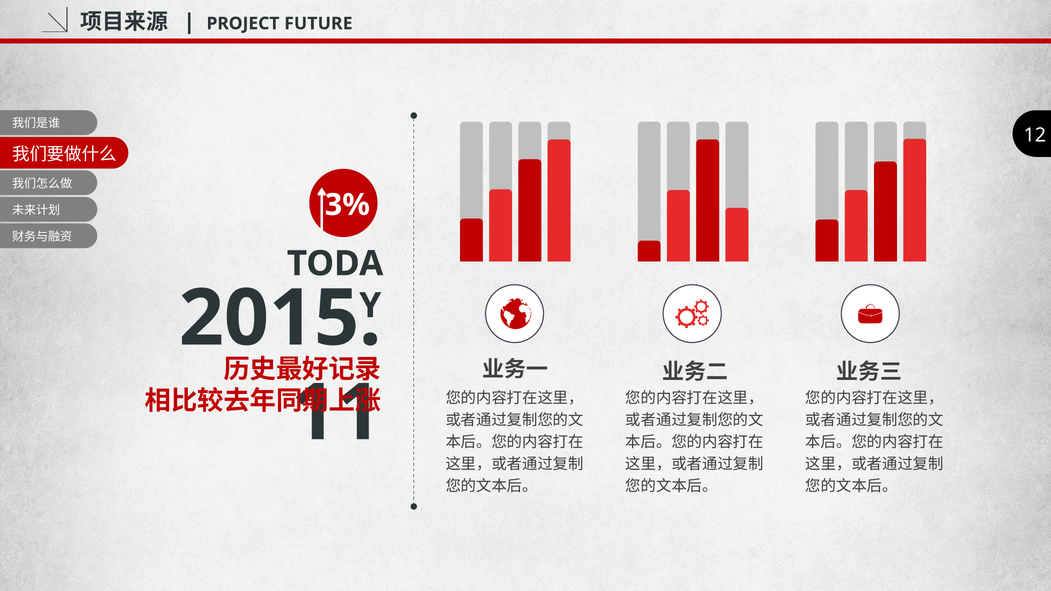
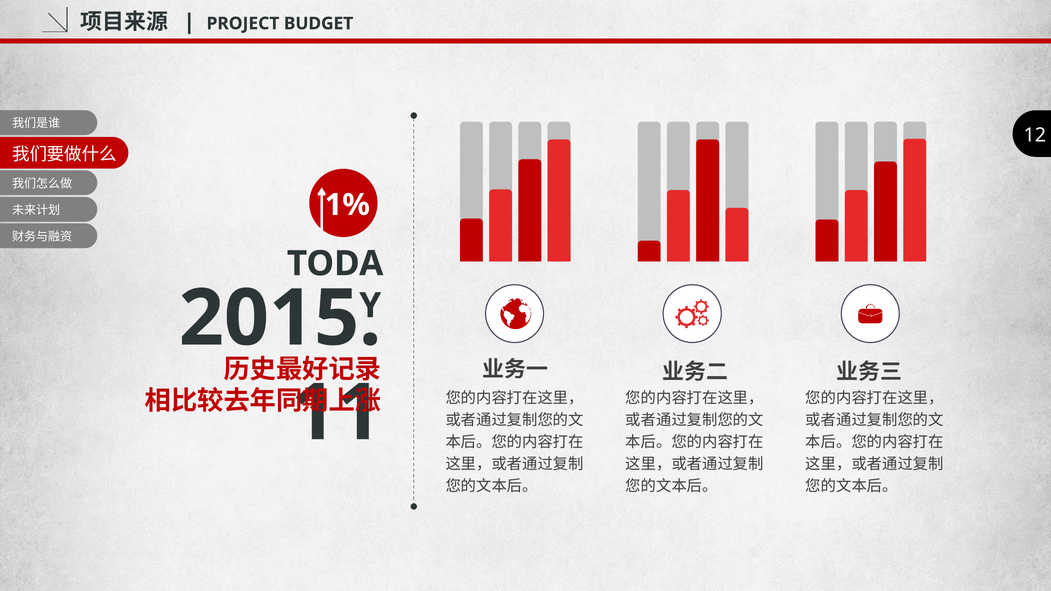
FUTURE: FUTURE -> BUDGET
3%: 3% -> 1%
